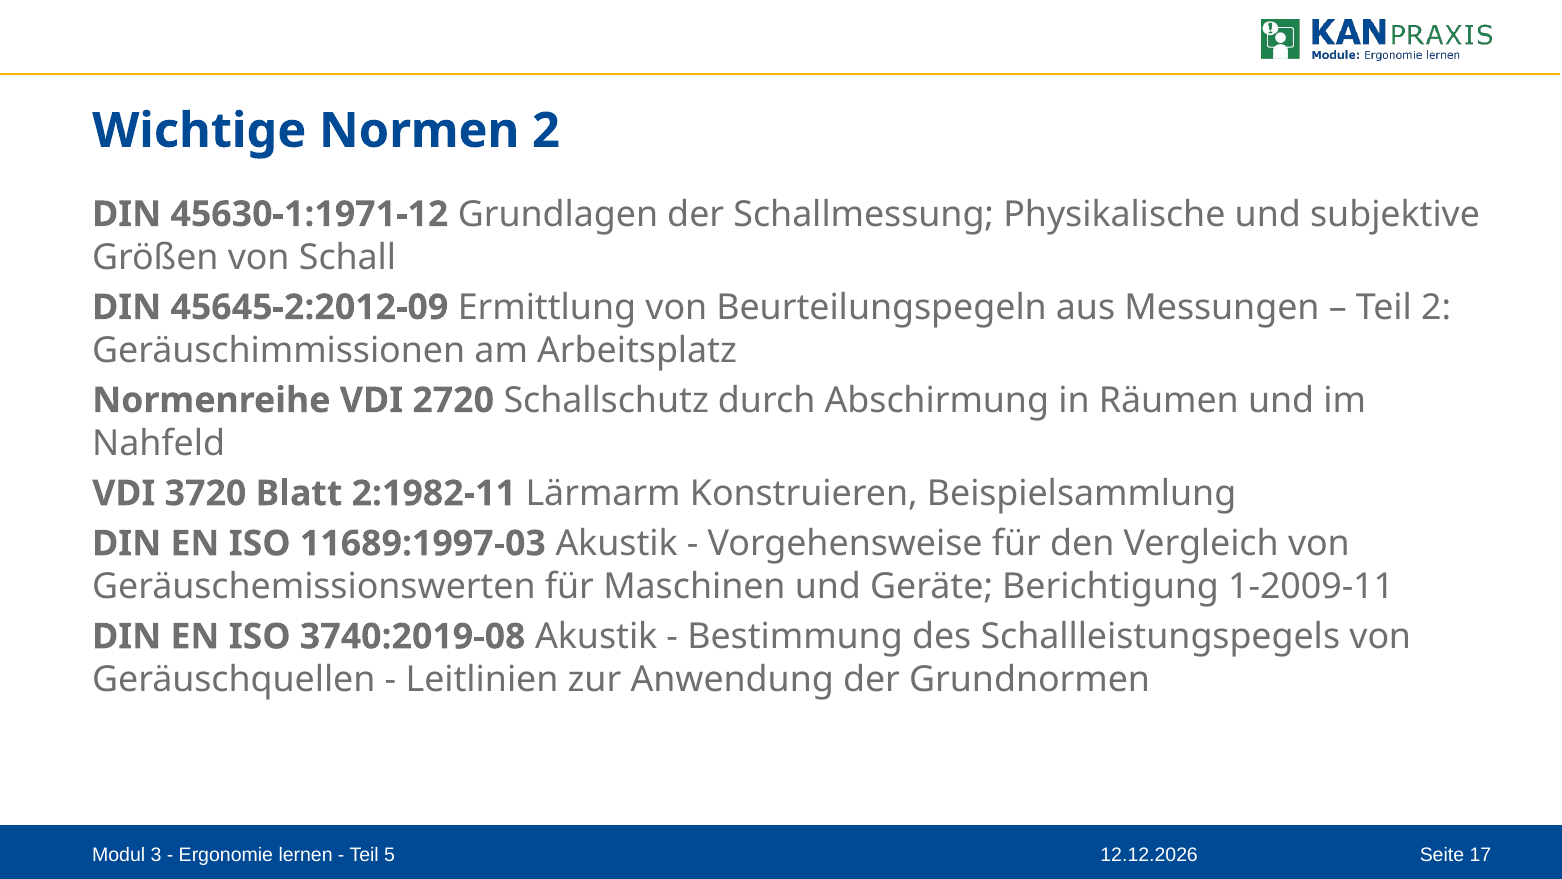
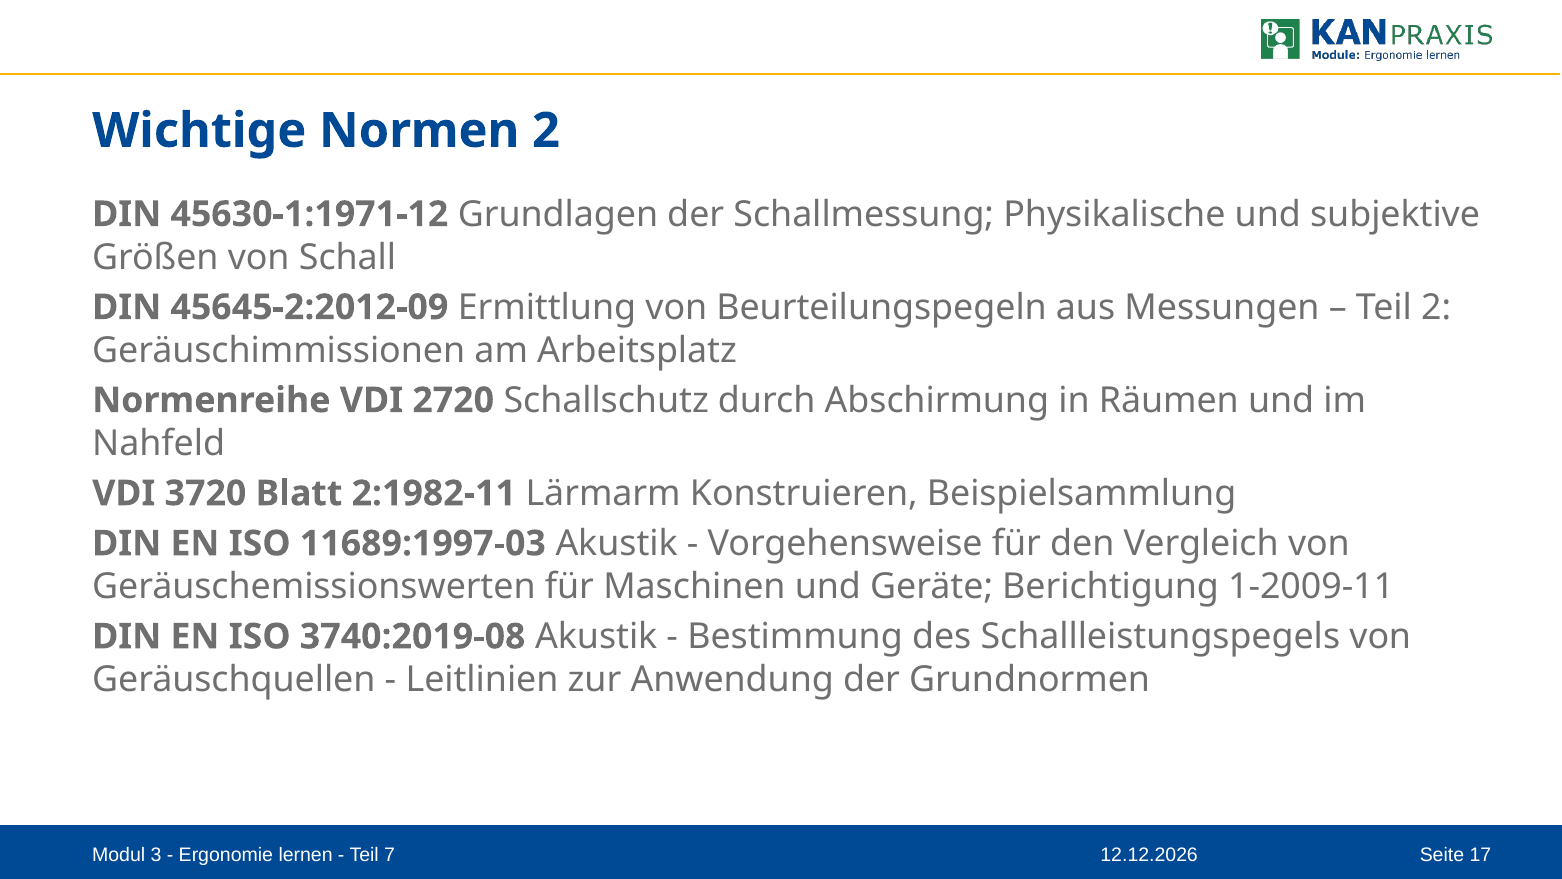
5: 5 -> 7
